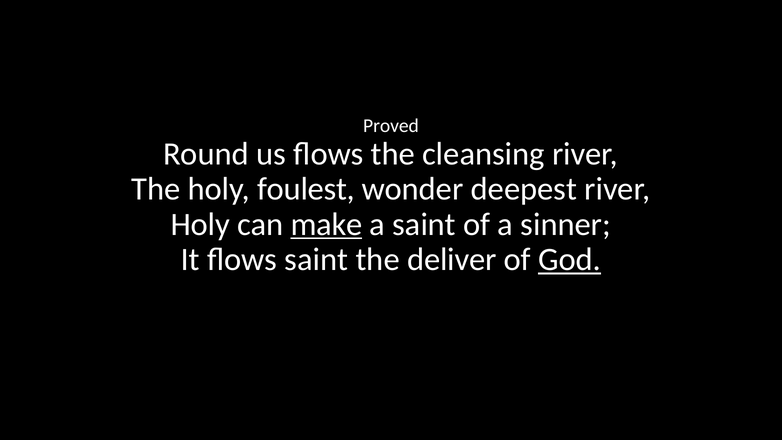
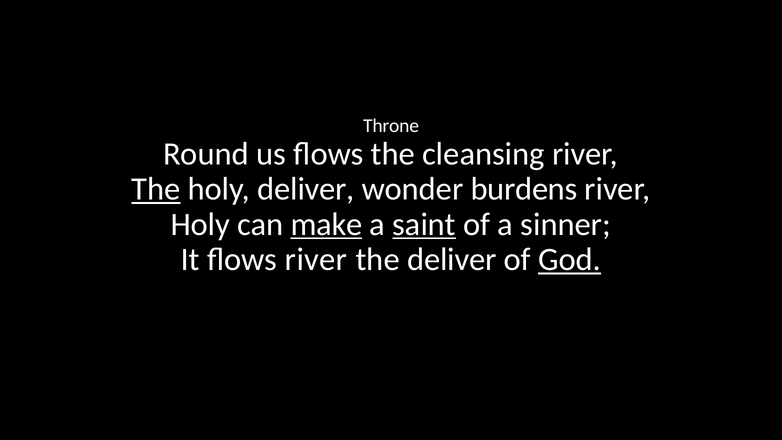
Proved: Proved -> Throne
The at (156, 189) underline: none -> present
holy foulest: foulest -> deliver
deepest: deepest -> burdens
saint at (424, 224) underline: none -> present
flows saint: saint -> river
